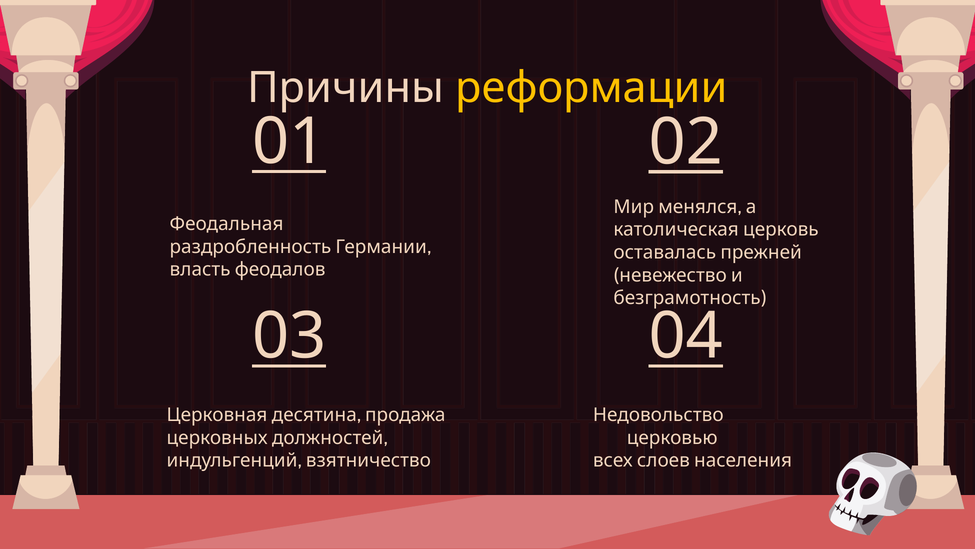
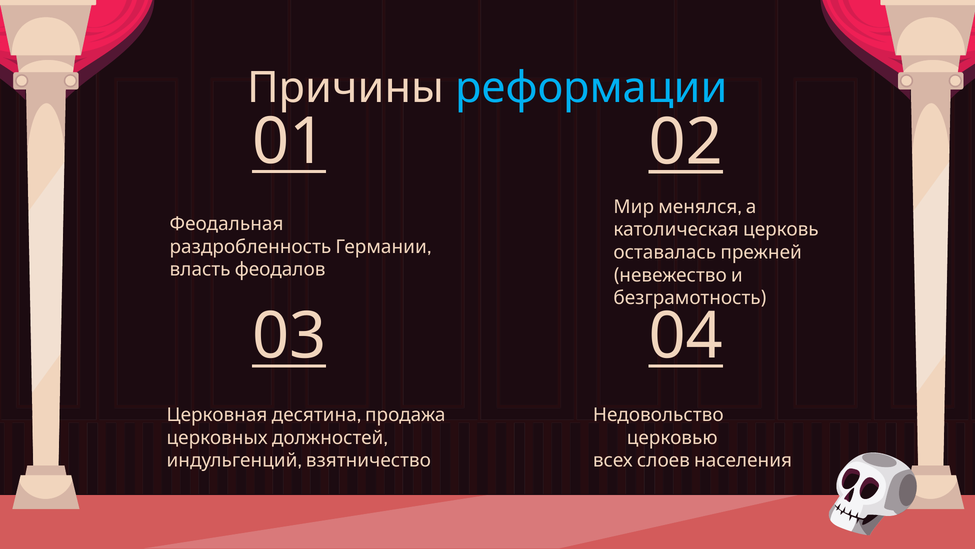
реформации colour: yellow -> light blue
